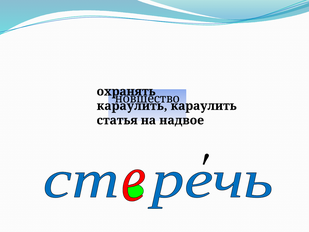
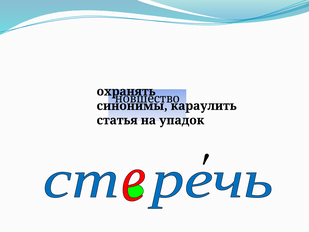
караулить at (132, 106): караулить -> синонимы
надвое: надвое -> упадок
